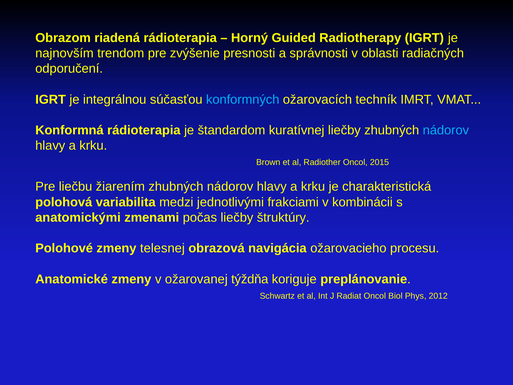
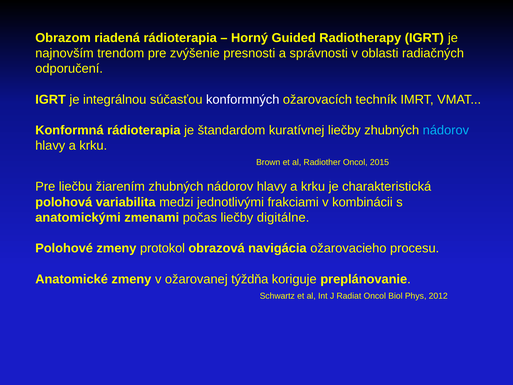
konformných colour: light blue -> white
štruktúry: štruktúry -> digitálne
telesnej: telesnej -> protokol
